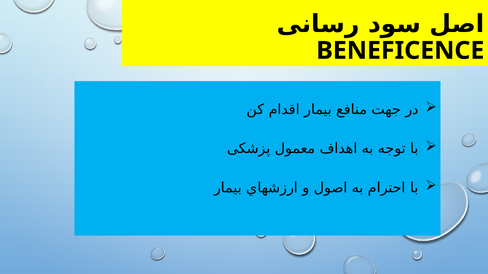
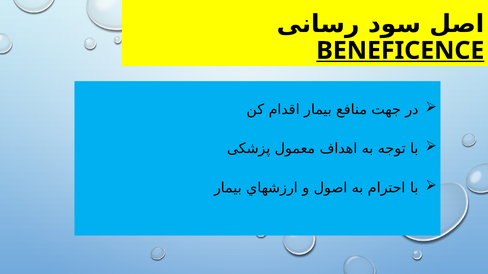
BENEFICENCE underline: none -> present
